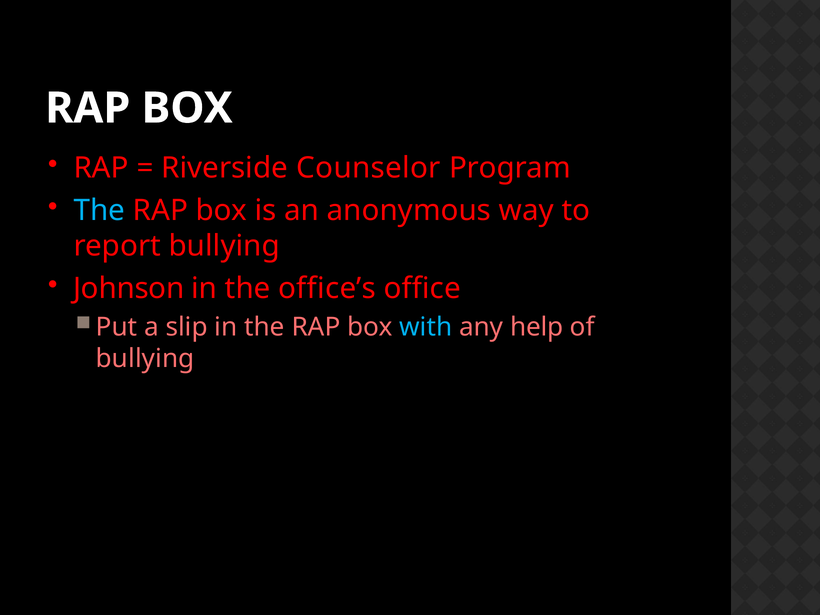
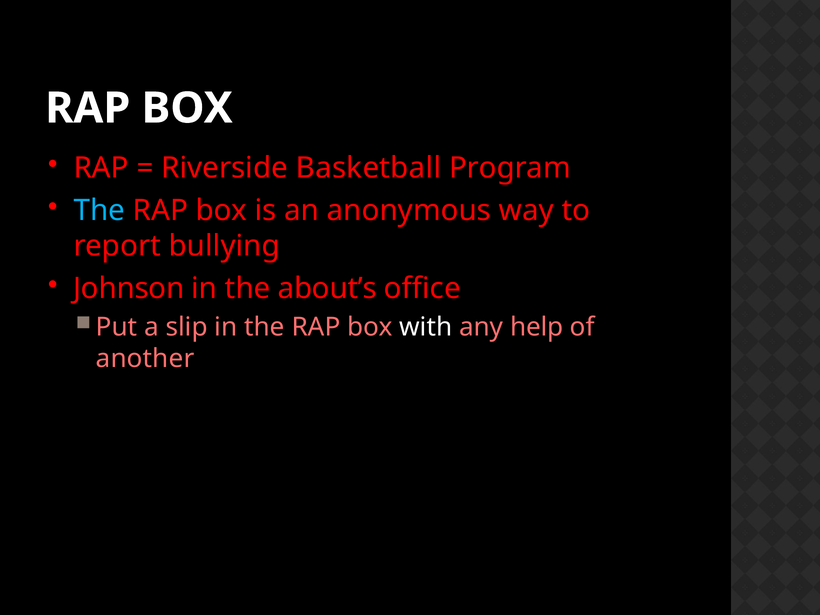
Counselor: Counselor -> Basketball
office’s: office’s -> about’s
with colour: light blue -> white
bullying at (145, 359): bullying -> another
